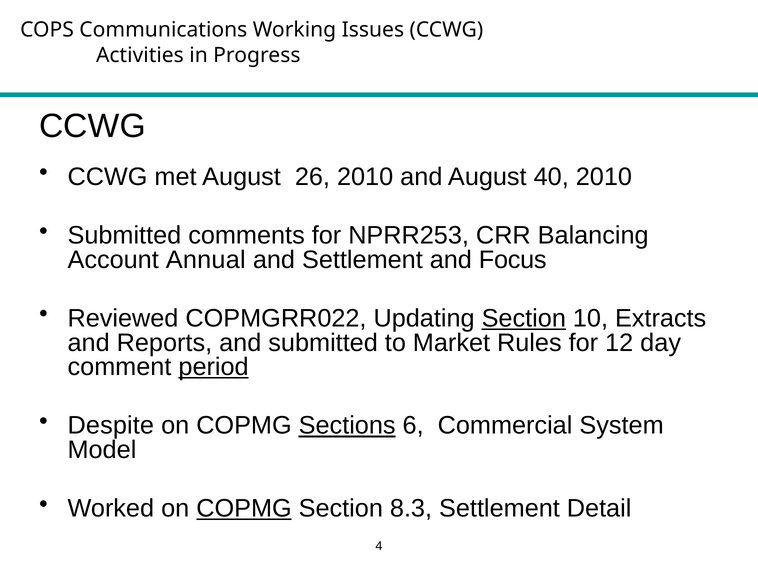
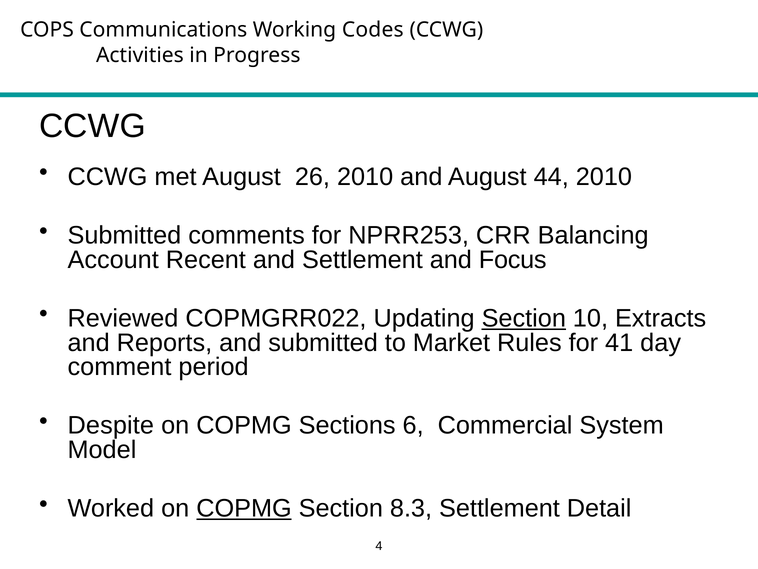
Issues: Issues -> Codes
40: 40 -> 44
Annual: Annual -> Recent
12: 12 -> 41
period underline: present -> none
Sections underline: present -> none
